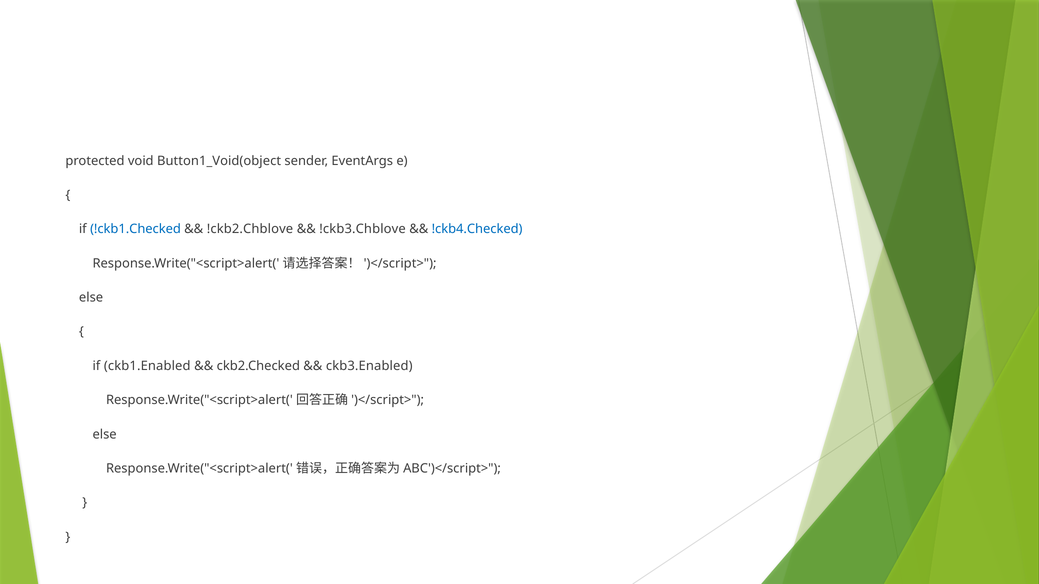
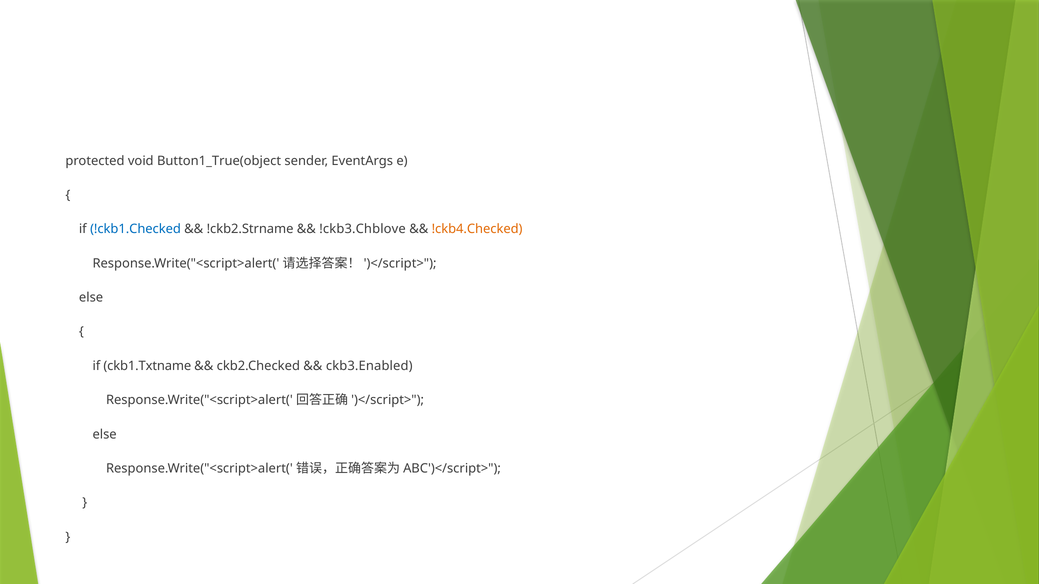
Button1_Void(object: Button1_Void(object -> Button1_True(object
!ckb2.Chblove: !ckb2.Chblove -> !ckb2.Strname
!ckb4.Checked colour: blue -> orange
ckb1.Enabled: ckb1.Enabled -> ckb1.Txtname
